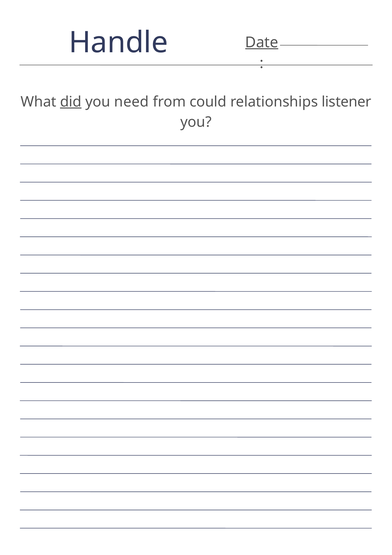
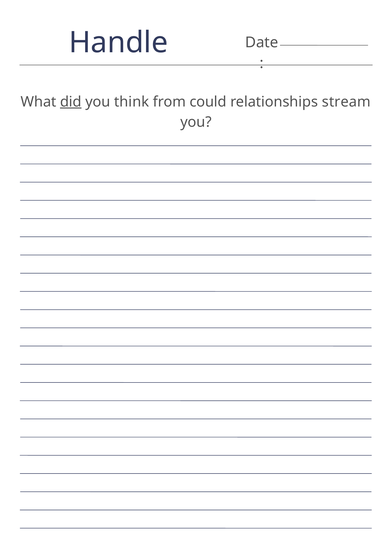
Date underline: present -> none
need: need -> think
listener: listener -> stream
